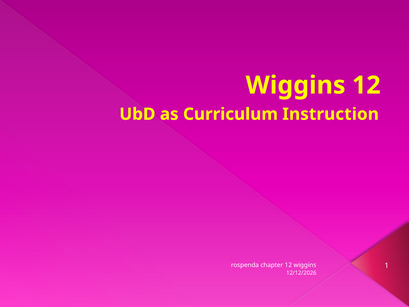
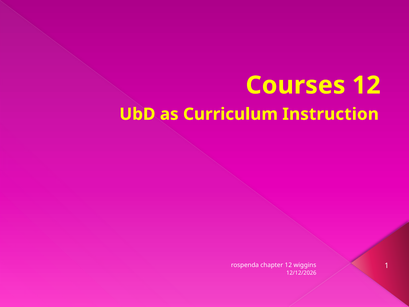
Wiggins at (296, 85): Wiggins -> Courses
